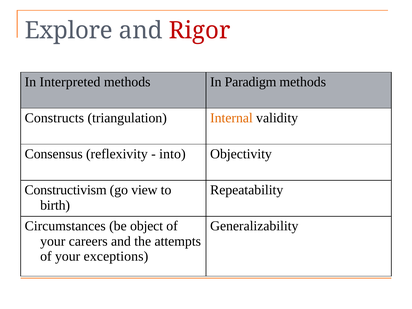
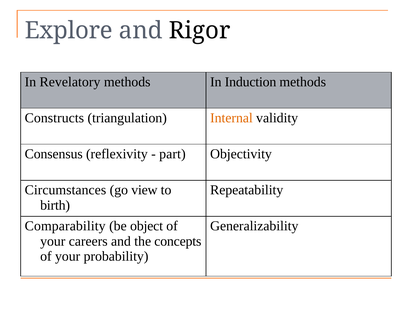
Rigor colour: red -> black
Interpreted: Interpreted -> Revelatory
Paradigm: Paradigm -> Induction
into: into -> part
Constructivism: Constructivism -> Circumstances
Circumstances: Circumstances -> Comparability
attempts: attempts -> concepts
exceptions: exceptions -> probability
